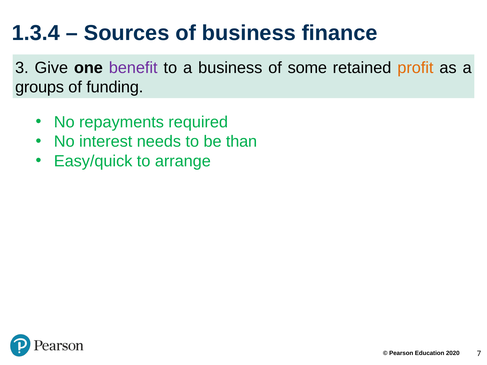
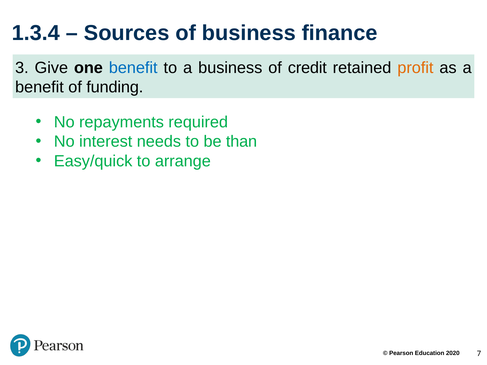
benefit at (133, 68) colour: purple -> blue
some: some -> credit
groups at (40, 87): groups -> benefit
